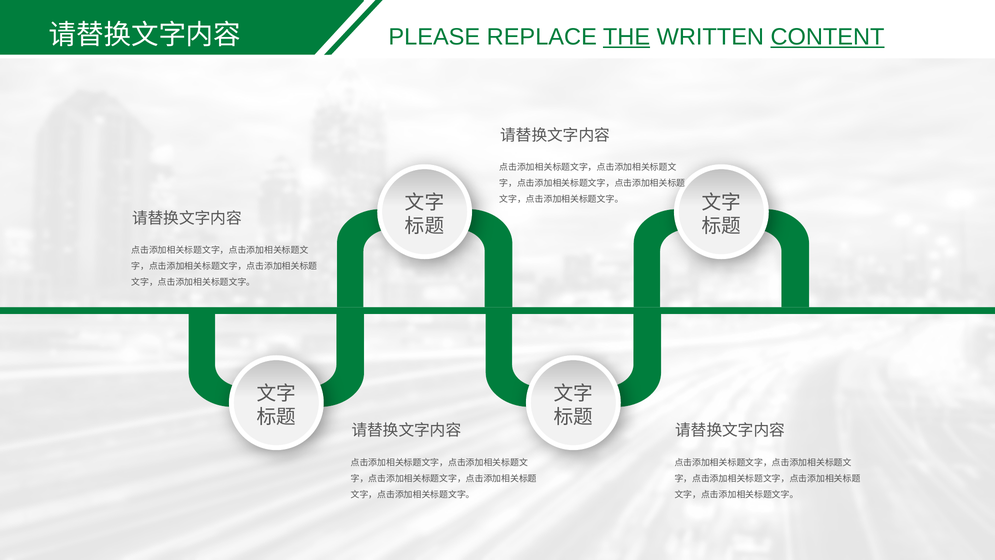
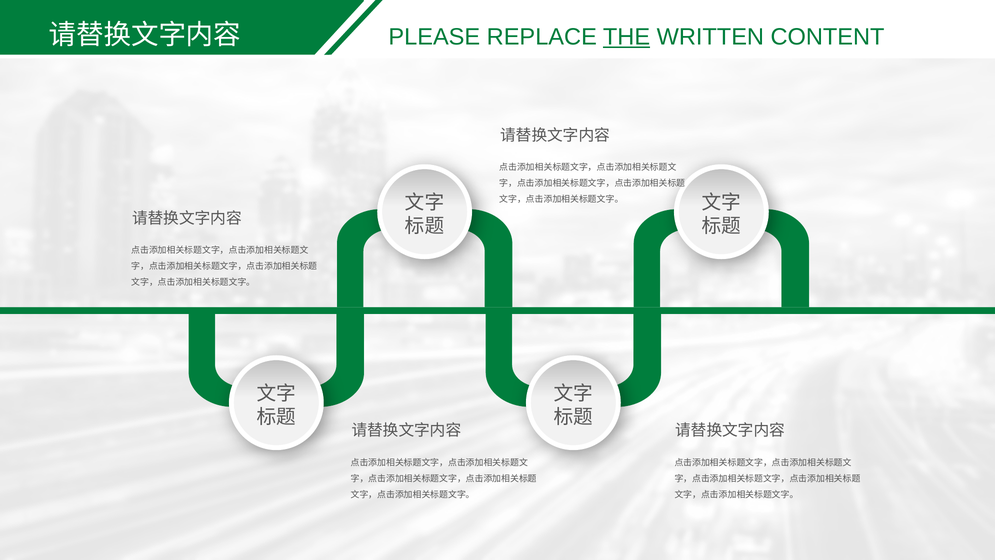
CONTENT underline: present -> none
